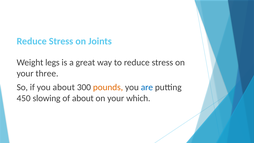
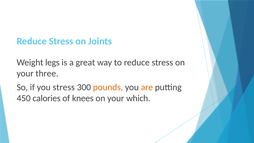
you about: about -> stress
are colour: blue -> orange
slowing: slowing -> calories
of about: about -> knees
